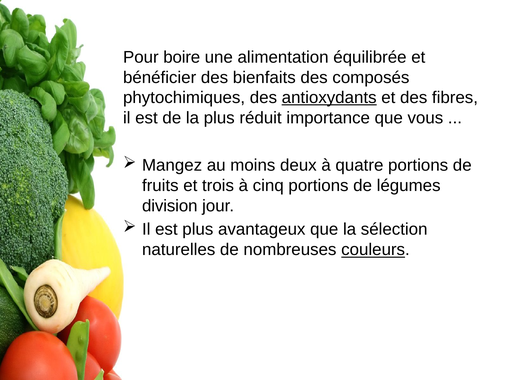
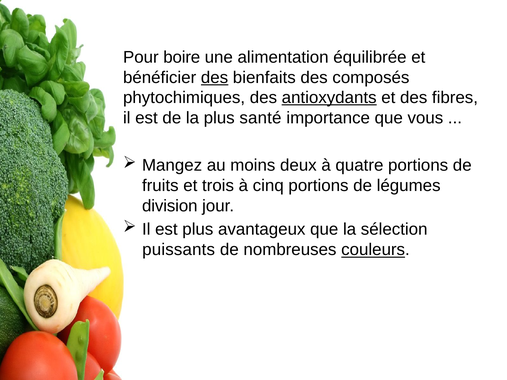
des at (215, 77) underline: none -> present
réduit: réduit -> santé
naturelles: naturelles -> puissants
